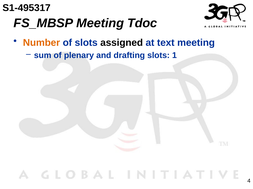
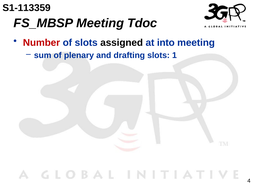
S1-495317: S1-495317 -> S1-113359
Number colour: orange -> red
text: text -> into
